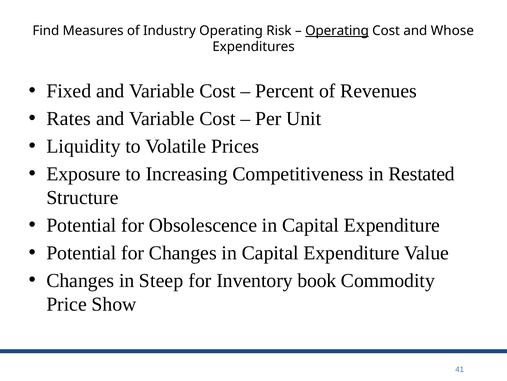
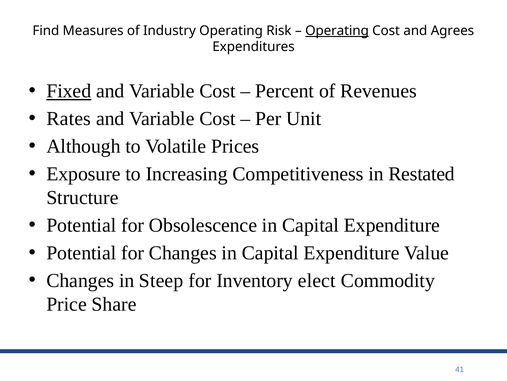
Whose: Whose -> Agrees
Fixed underline: none -> present
Liquidity: Liquidity -> Although
book: book -> elect
Show: Show -> Share
